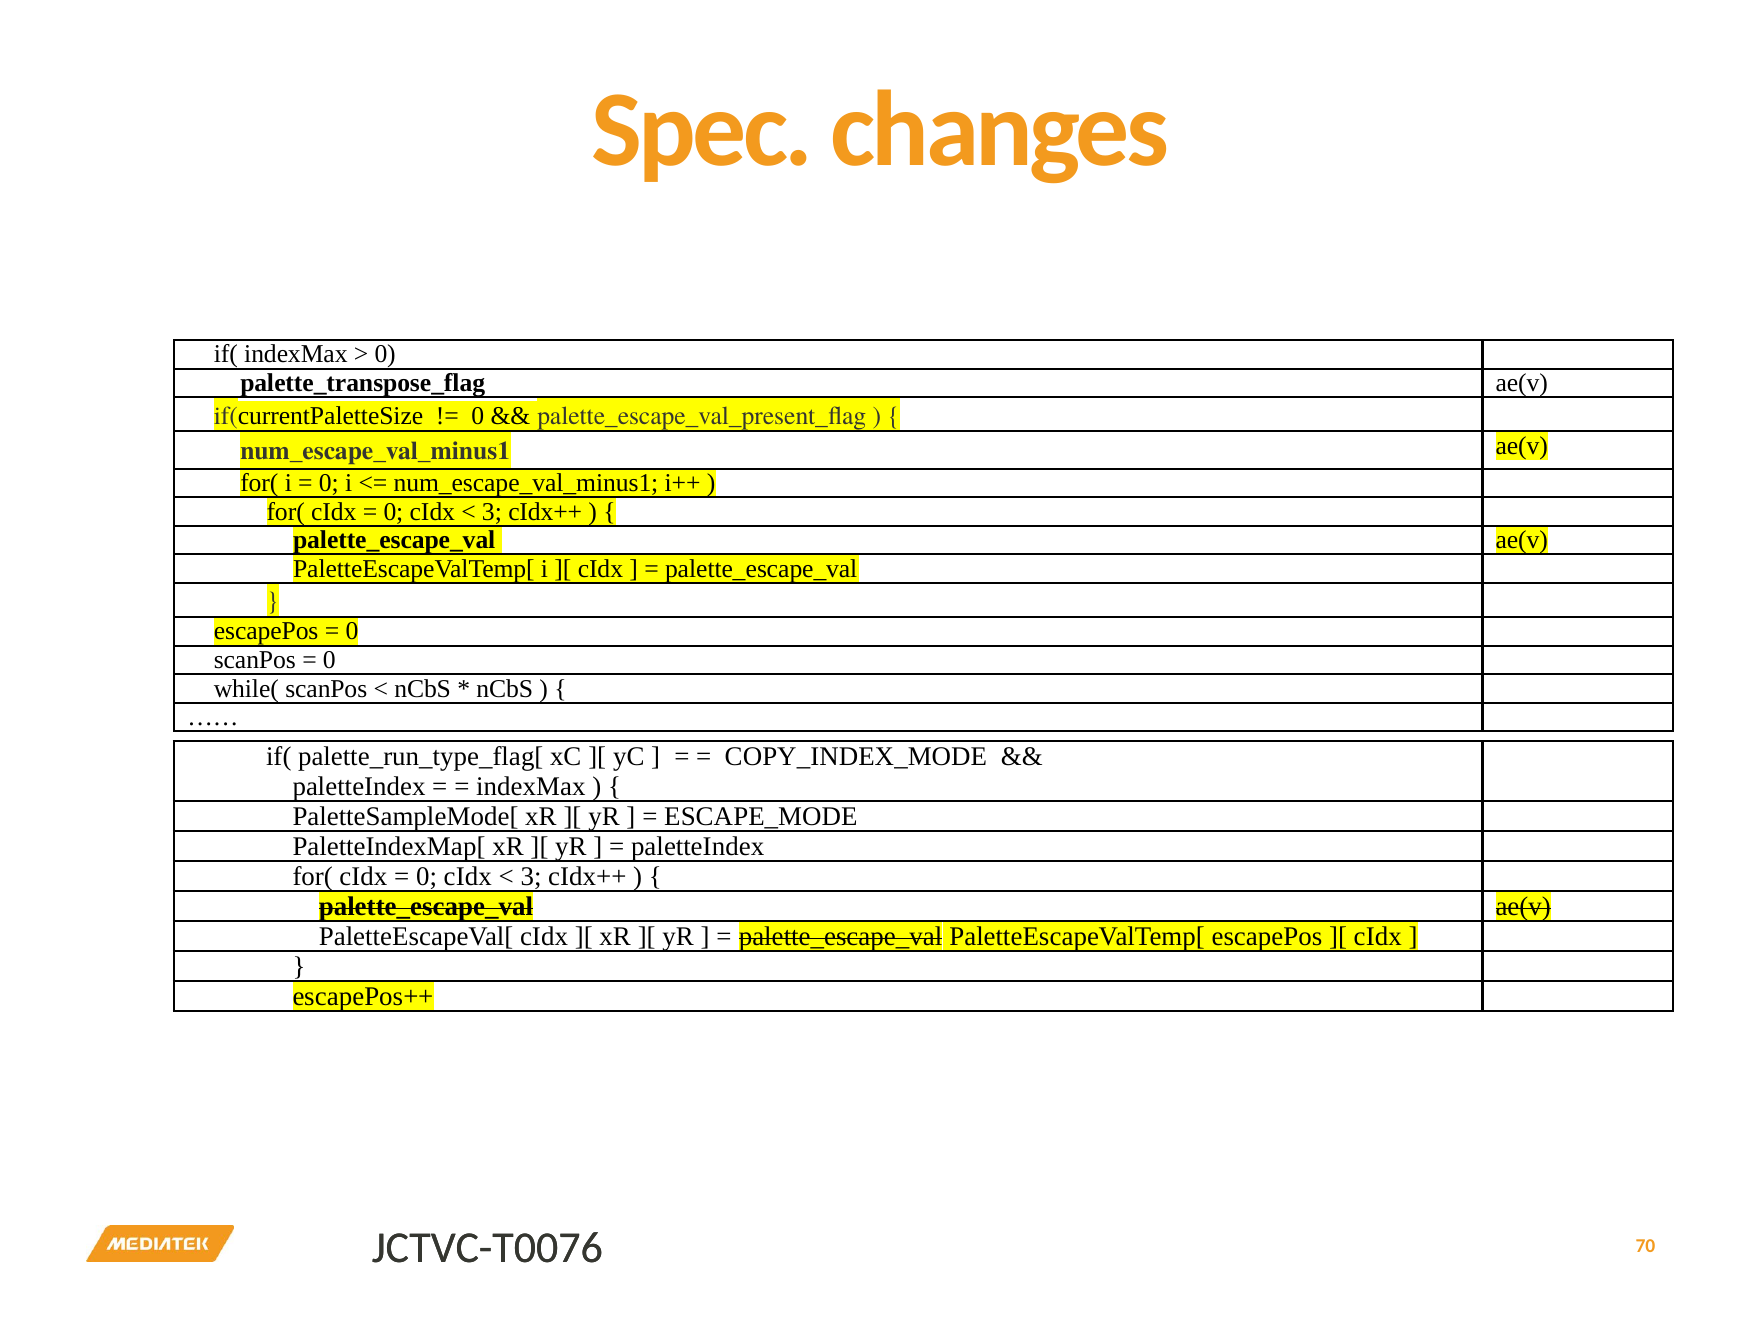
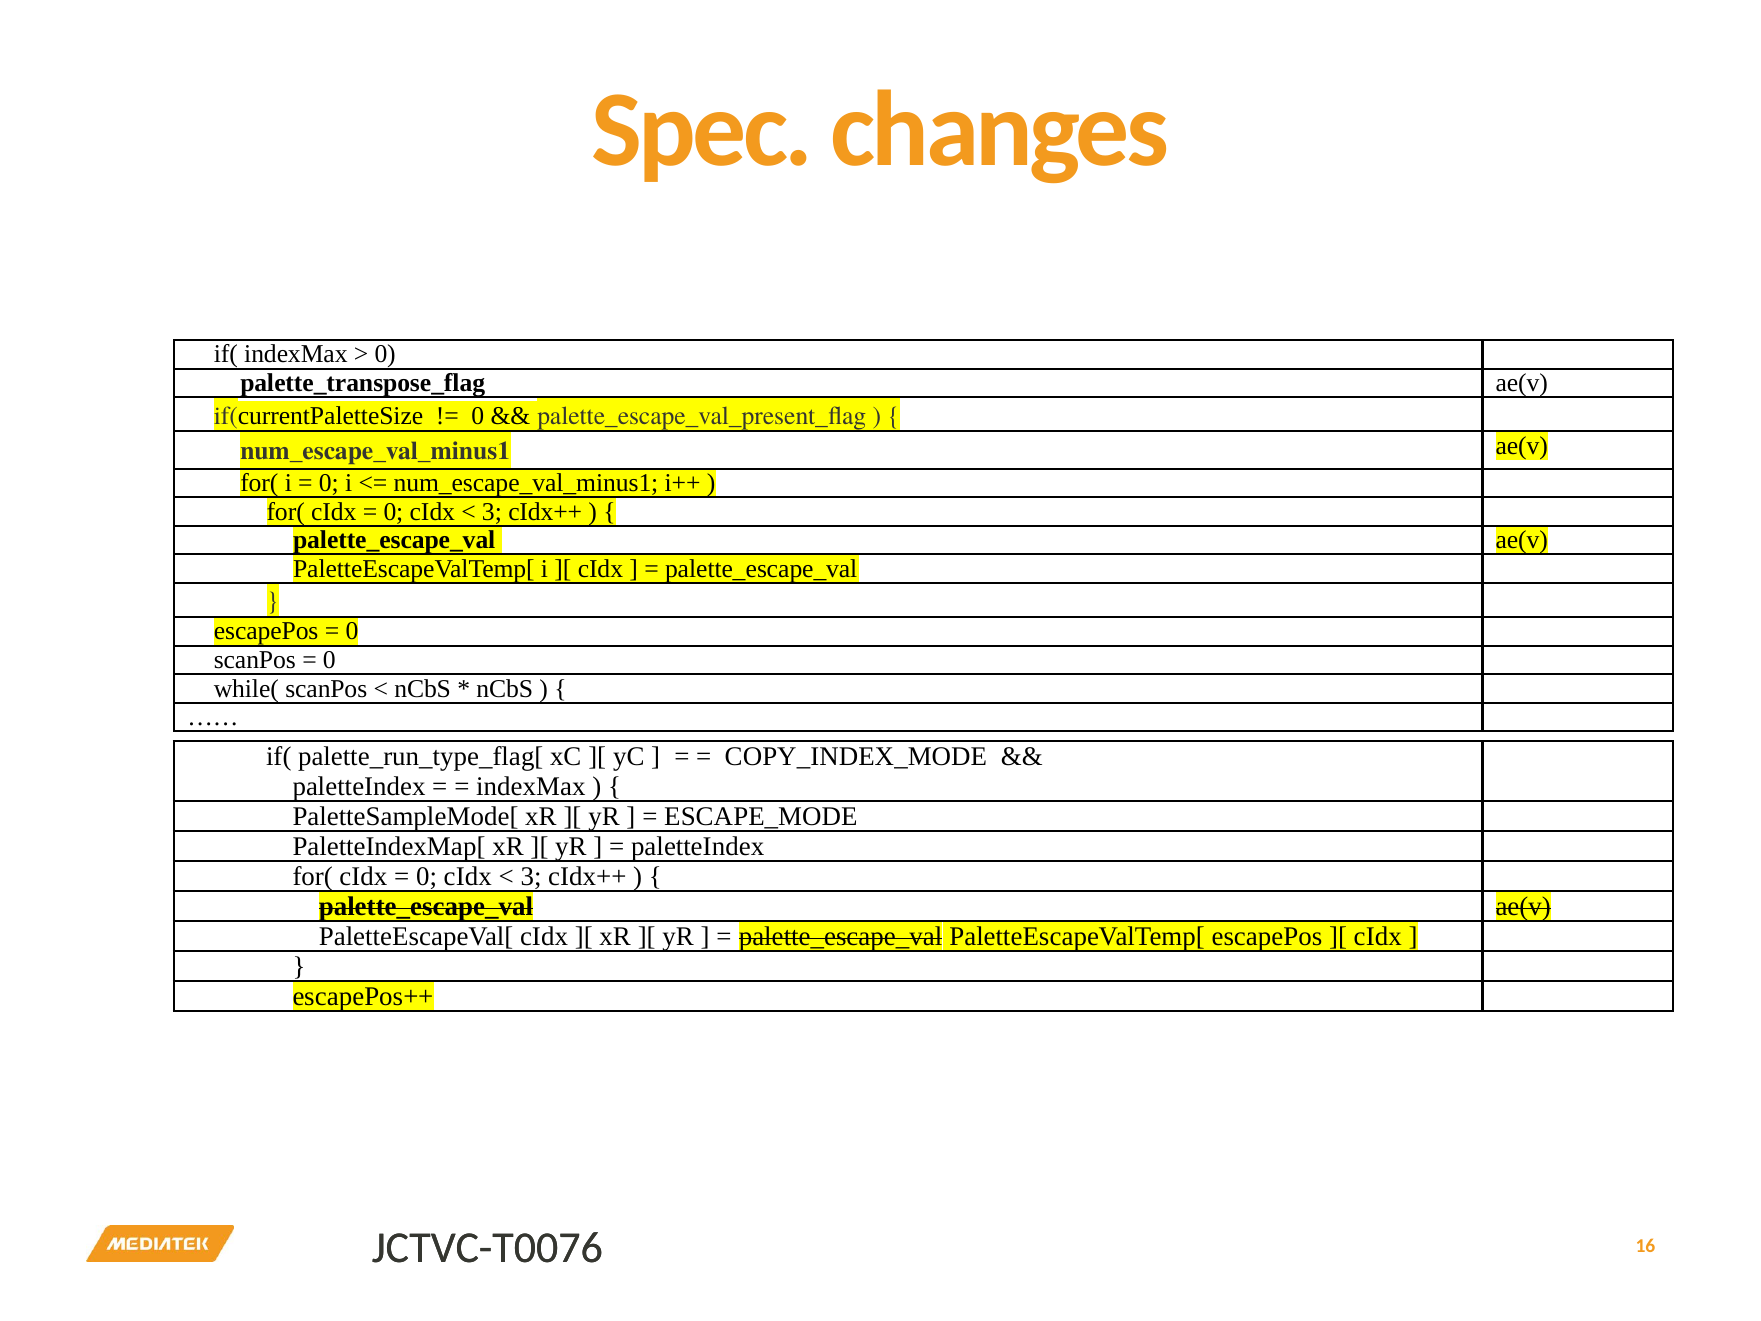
70: 70 -> 16
